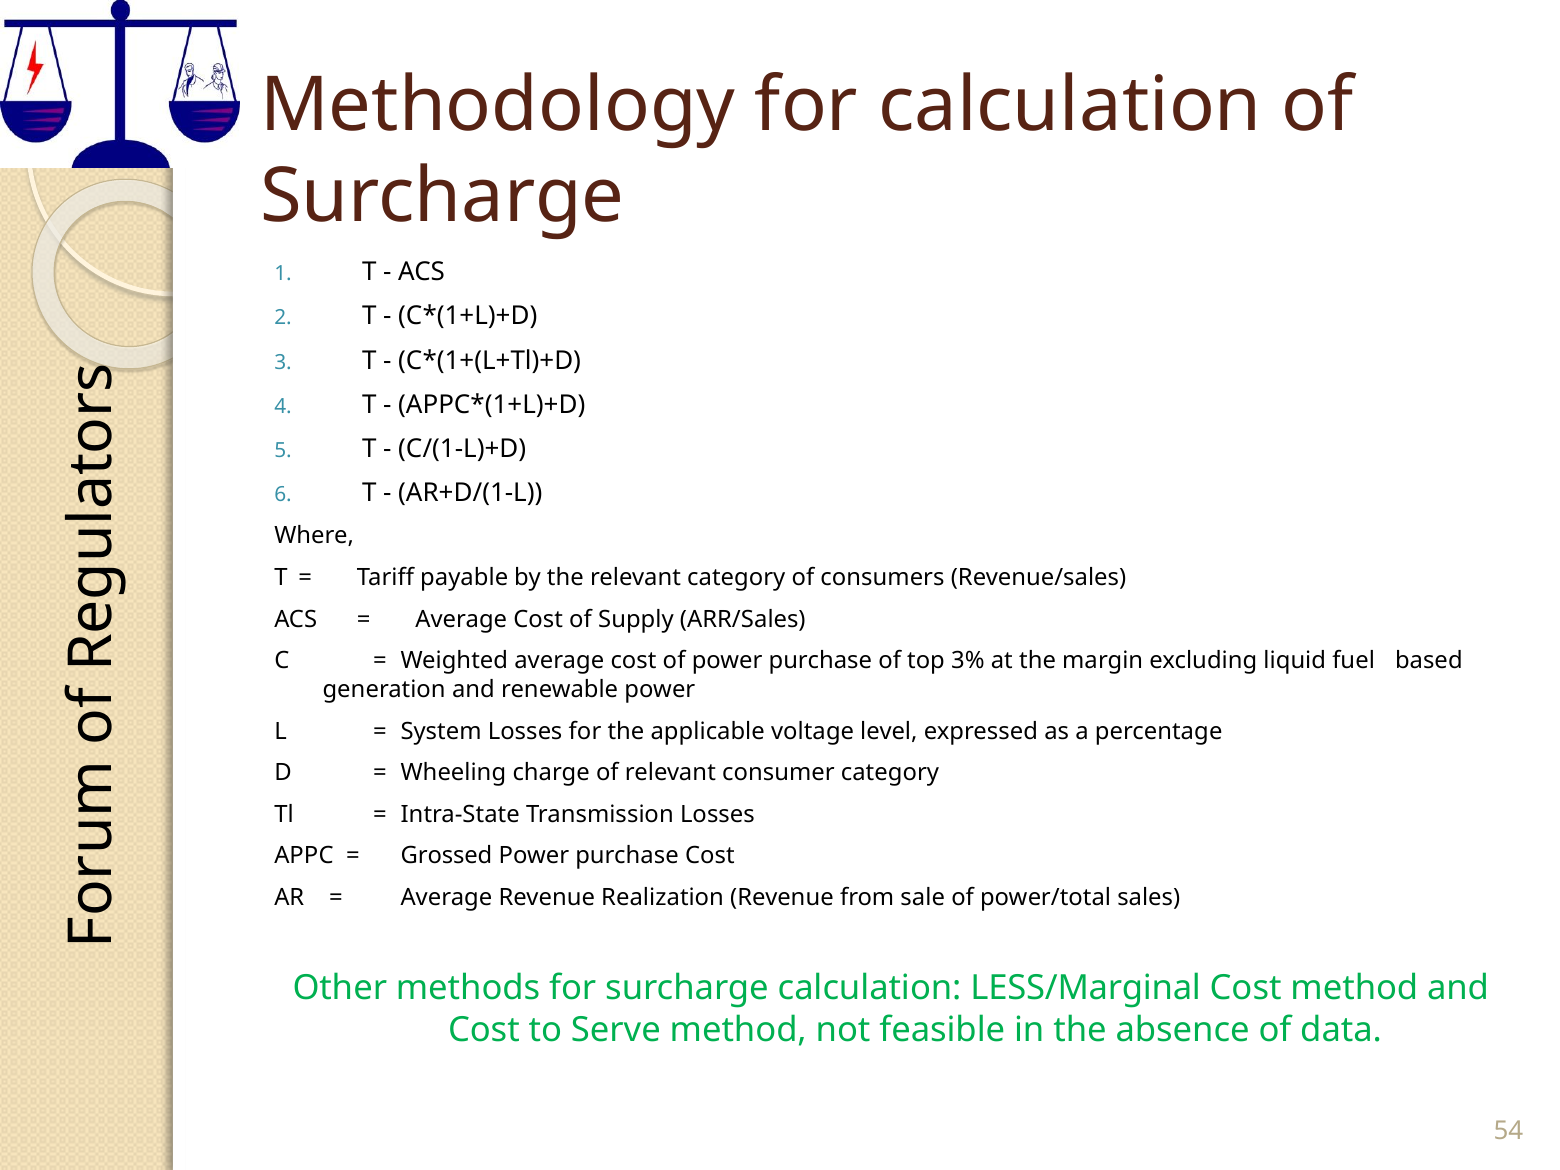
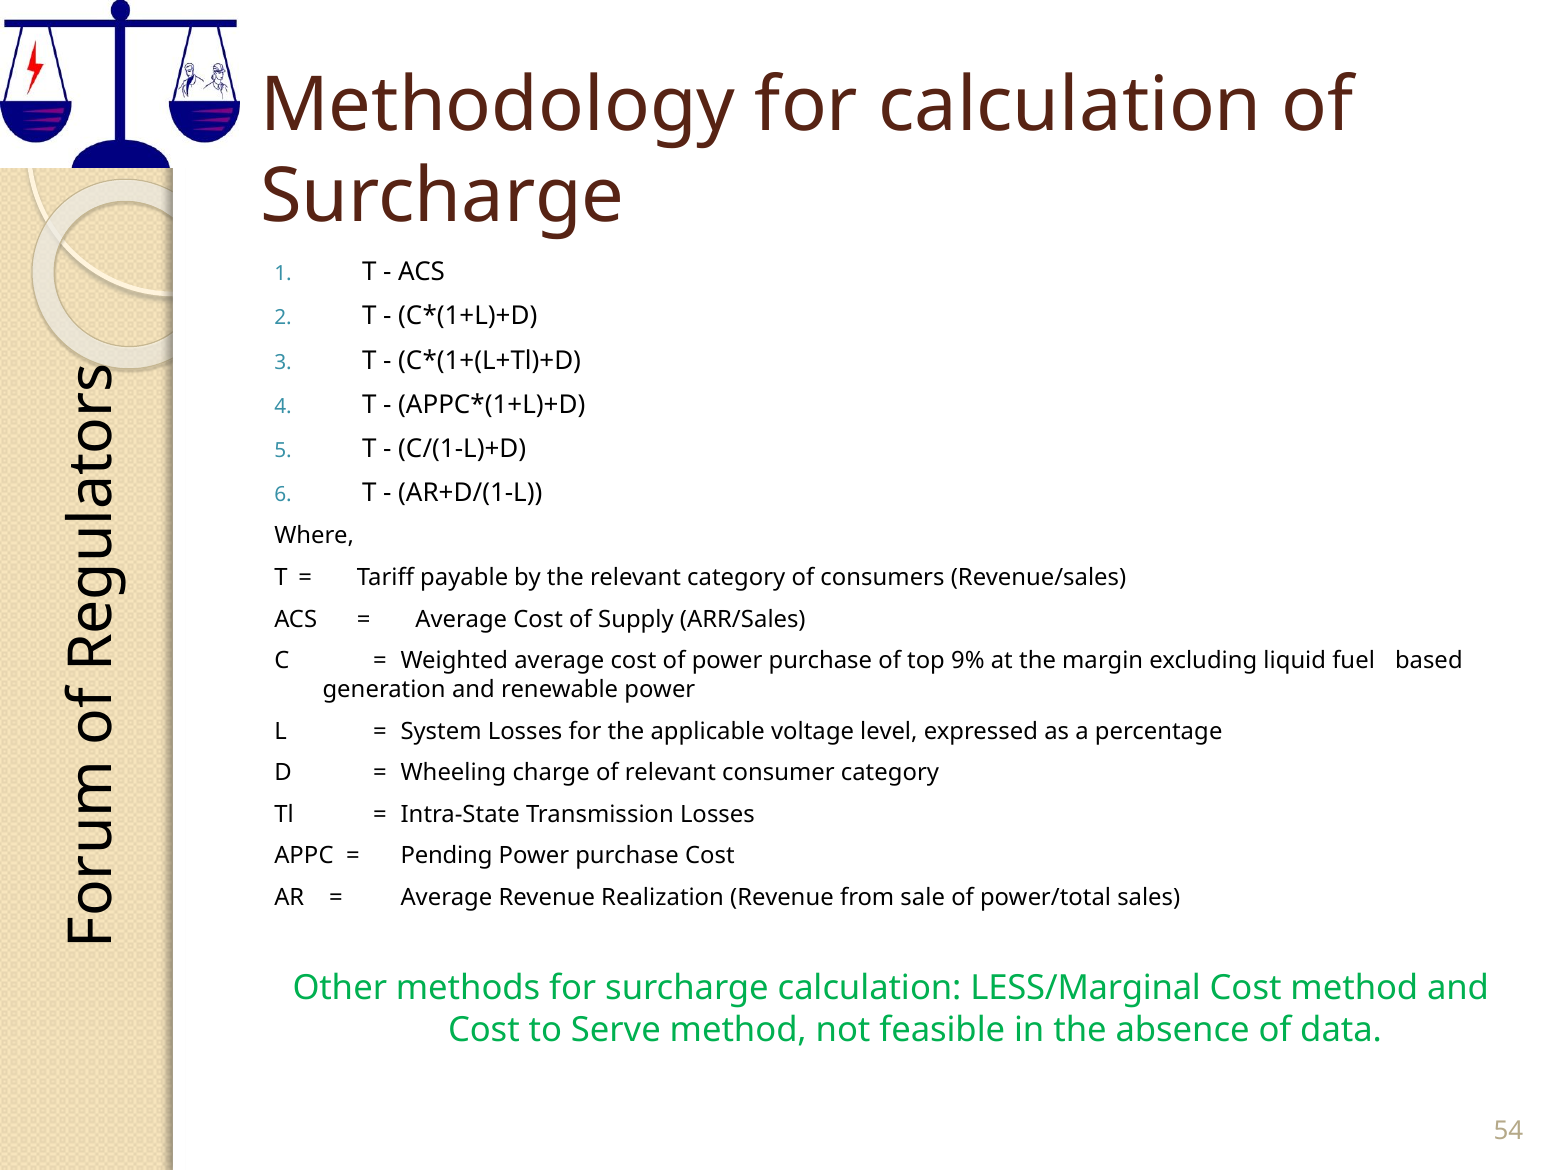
3%: 3% -> 9%
Grossed: Grossed -> Pending
